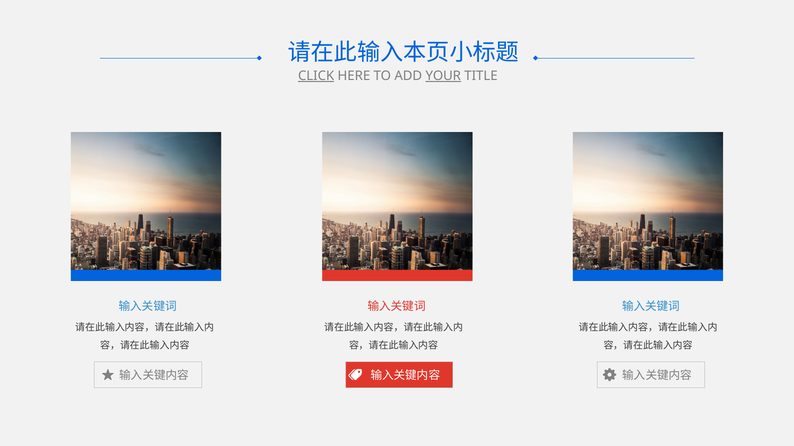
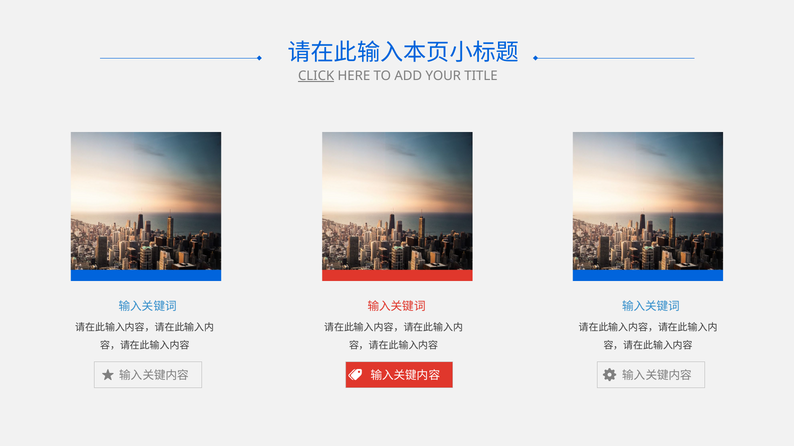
YOUR underline: present -> none
